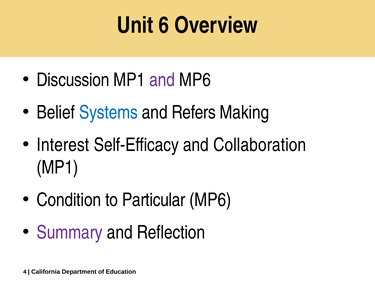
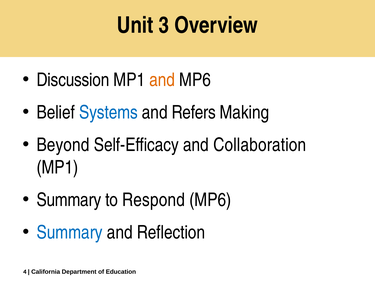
6: 6 -> 3
and at (162, 80) colour: purple -> orange
Interest: Interest -> Beyond
Condition at (69, 200): Condition -> Summary
Particular: Particular -> Respond
Summary at (70, 233) colour: purple -> blue
